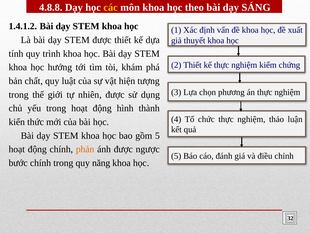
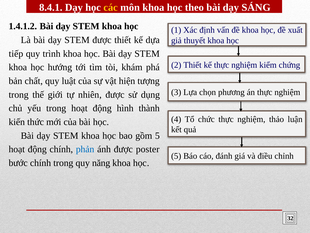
4.8.8: 4.8.8 -> 8.4.1
tính: tính -> tiếp
phản colour: orange -> blue
ngược: ngược -> poster
